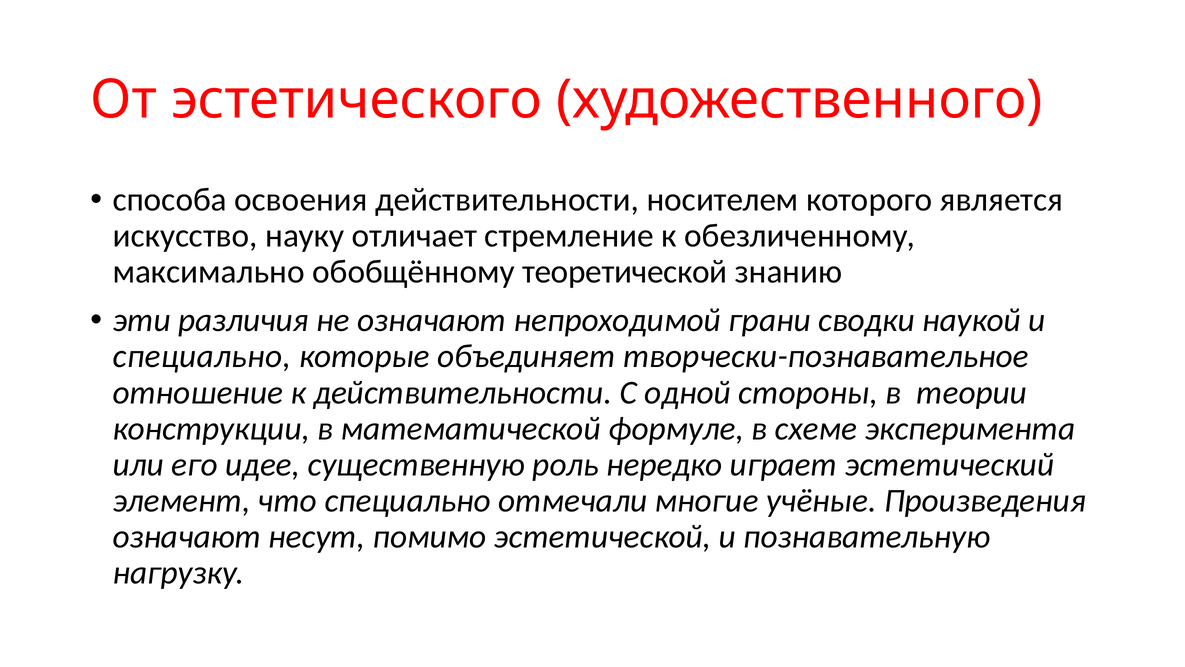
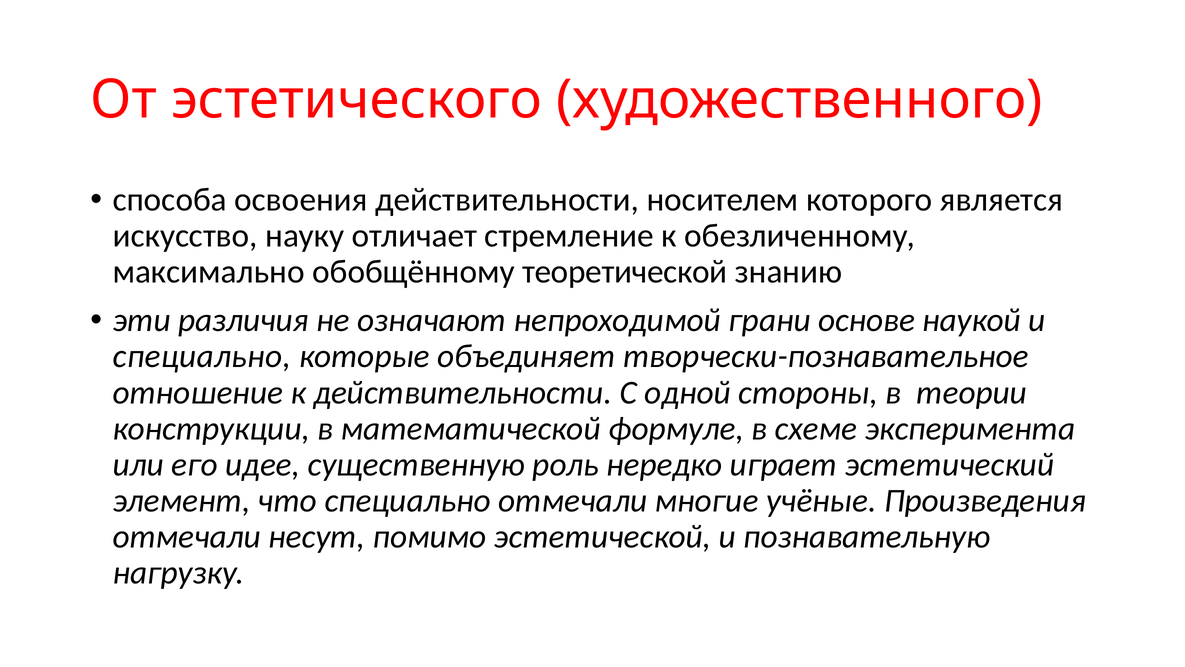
сводки: сводки -> основе
означают at (187, 536): означают -> отмечали
